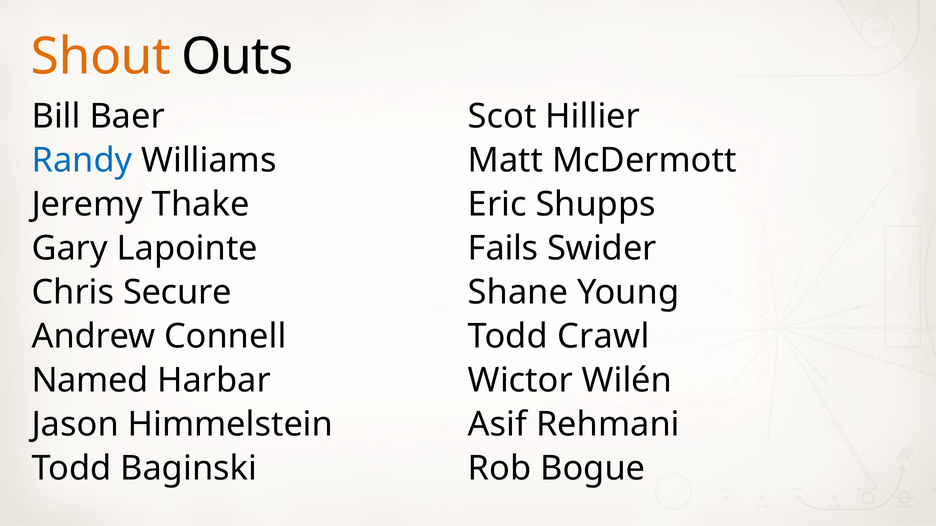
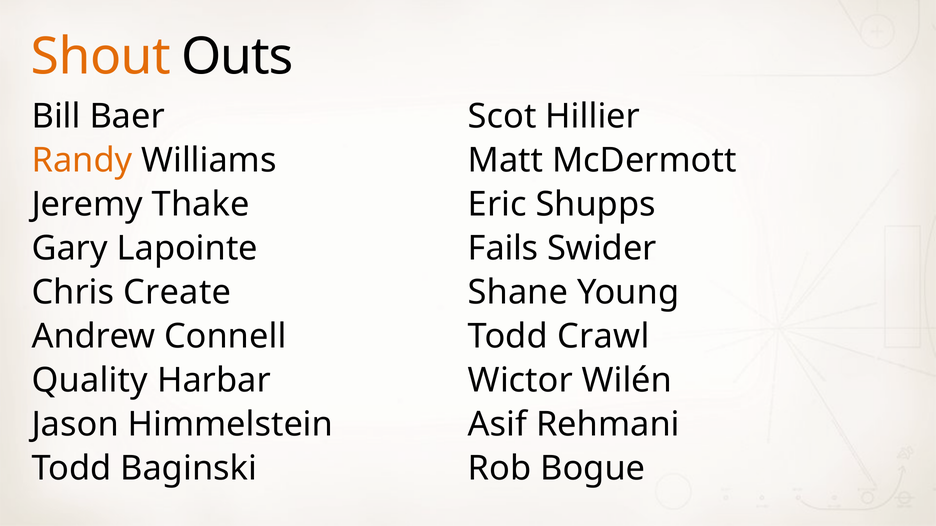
Randy colour: blue -> orange
Secure: Secure -> Create
Named: Named -> Quality
